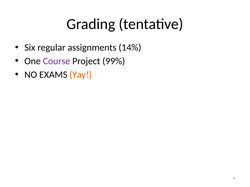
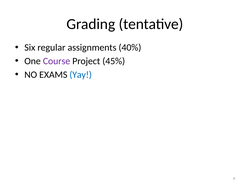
14%: 14% -> 40%
99%: 99% -> 45%
Yay colour: orange -> blue
